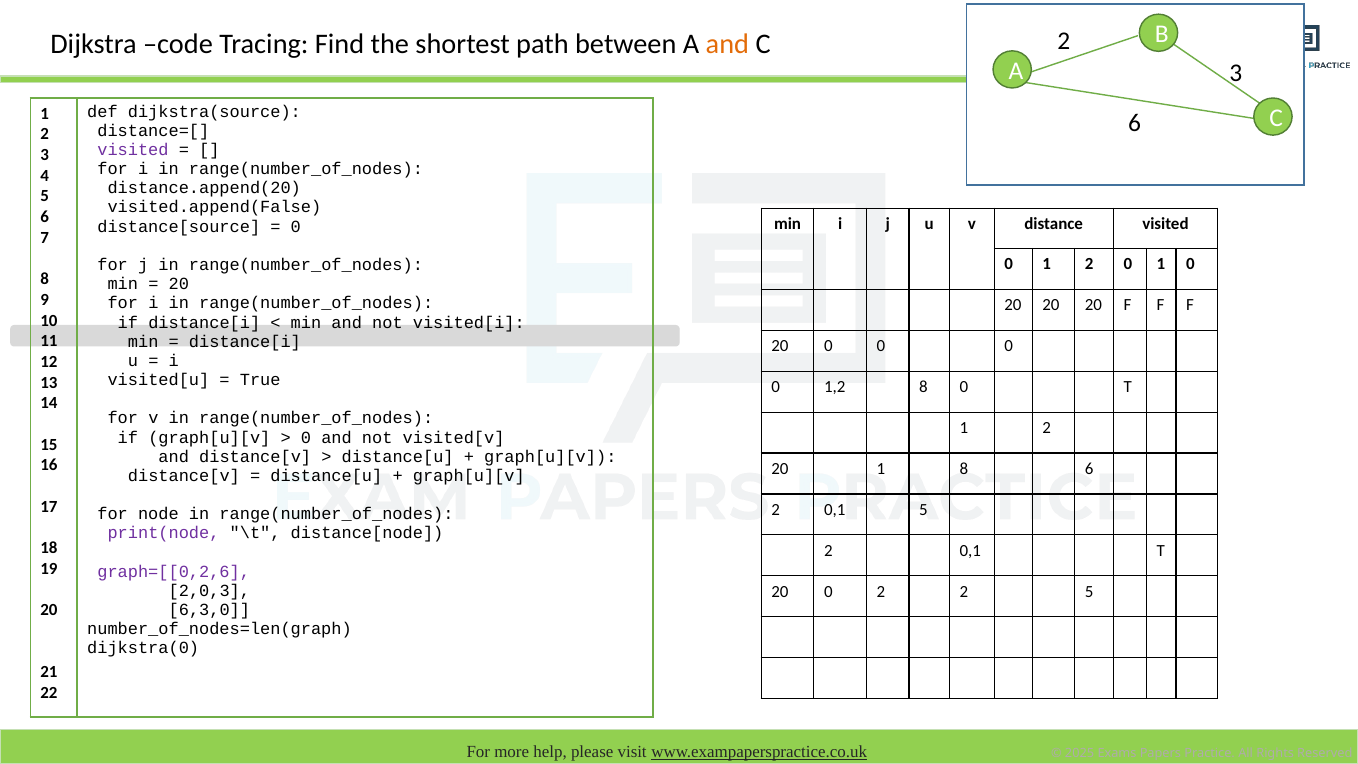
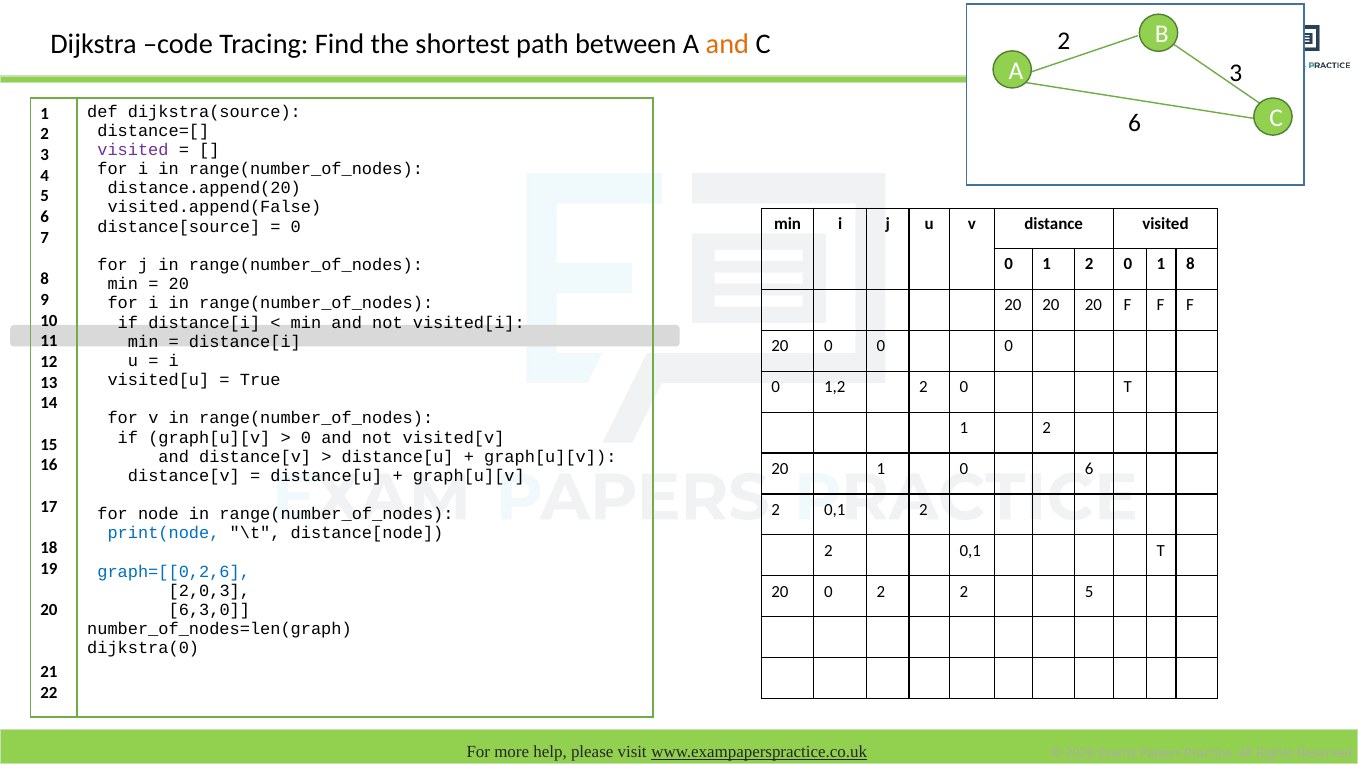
1 0: 0 -> 8
1,2 8: 8 -> 2
1 8: 8 -> 0
0,1 5: 5 -> 2
print(node colour: purple -> blue
graph=[[0,2,6 colour: purple -> blue
